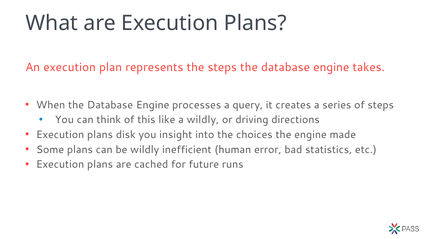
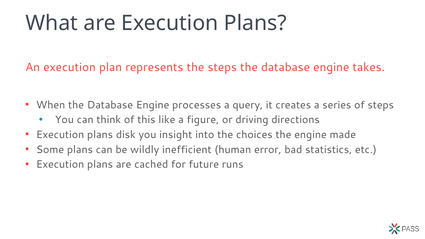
a wildly: wildly -> figure
